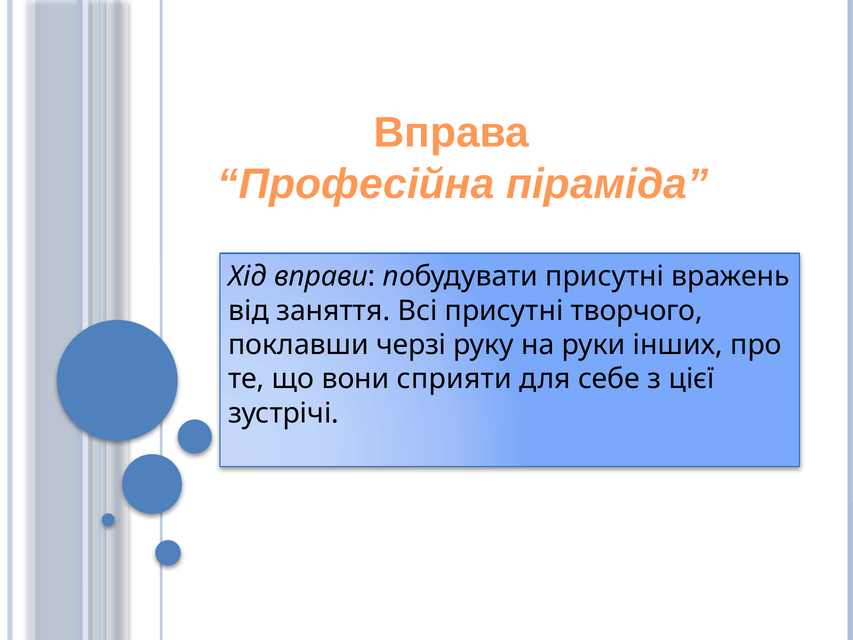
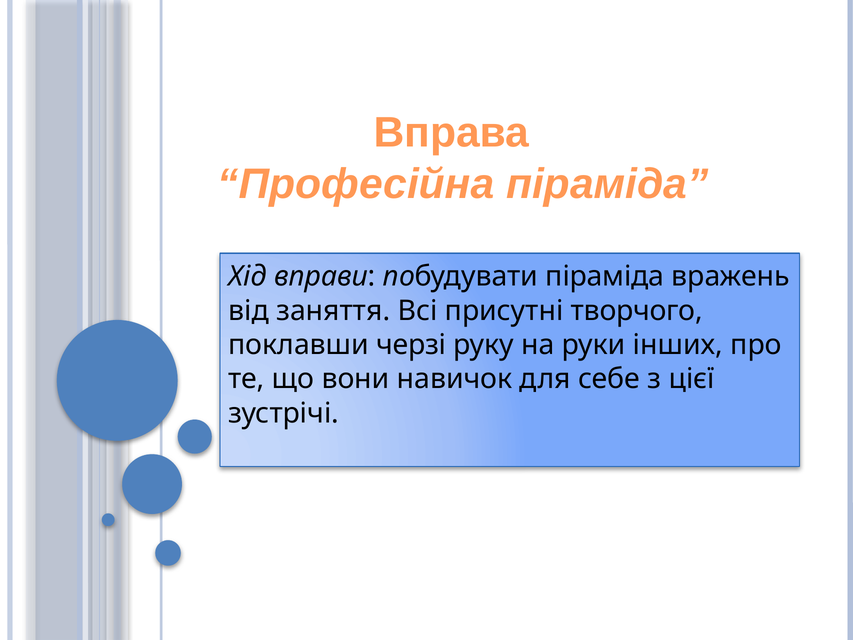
побудувати присутні: присутні -> піраміда
сприяти: сприяти -> навичок
